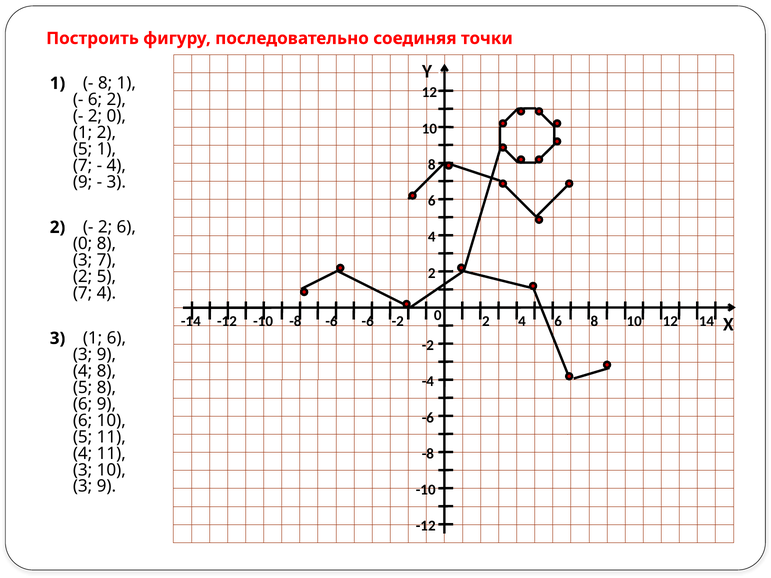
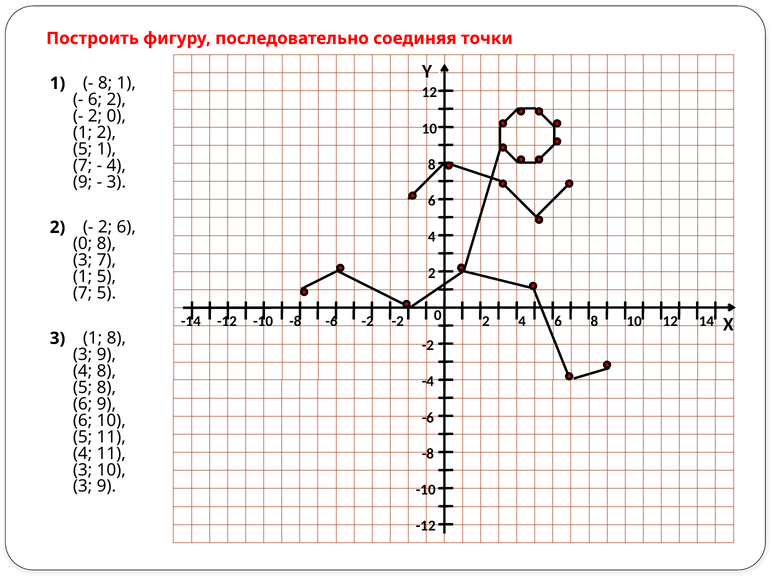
2 at (83, 277): 2 -> 1
7 4: 4 -> 5
-6 at (368, 321): -6 -> -2
1 6: 6 -> 8
